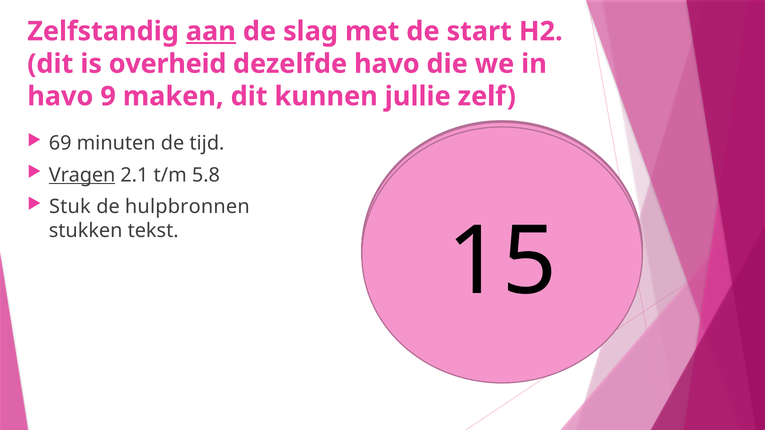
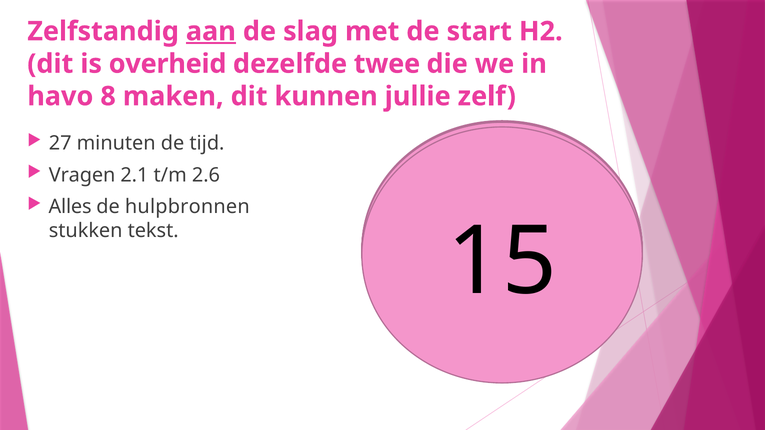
dezelfde havo: havo -> twee
9: 9 -> 8
69: 69 -> 27
Vragen underline: present -> none
5.8: 5.8 -> 2.6
Stuk: Stuk -> Alles
